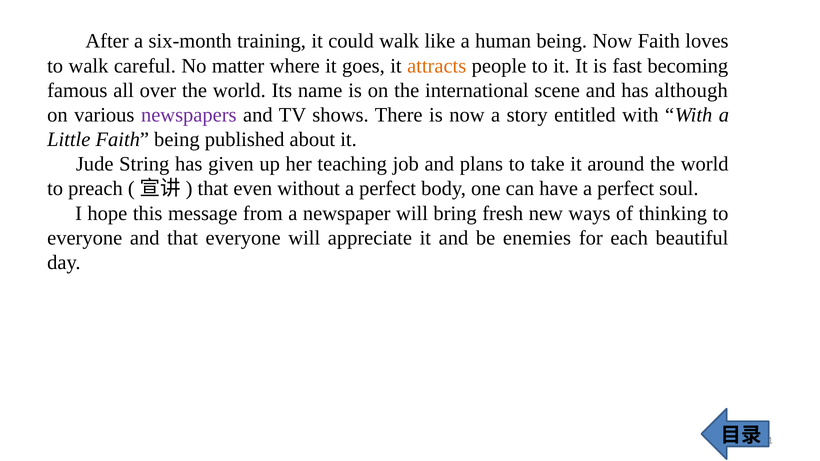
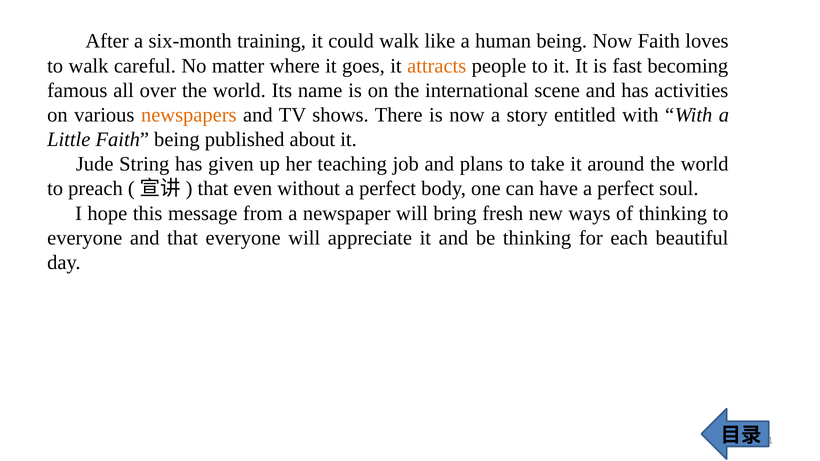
although: although -> activities
newspapers colour: purple -> orange
be enemies: enemies -> thinking
